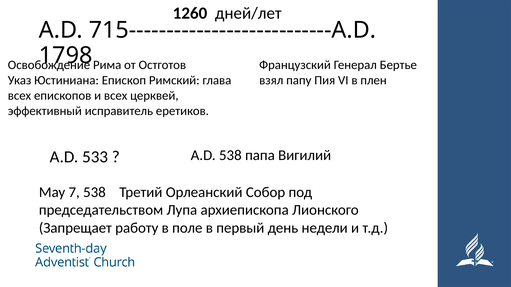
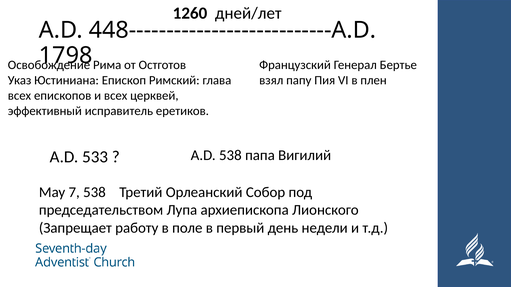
715---------------------------A.D: 715---------------------------A.D -> 448---------------------------A.D
